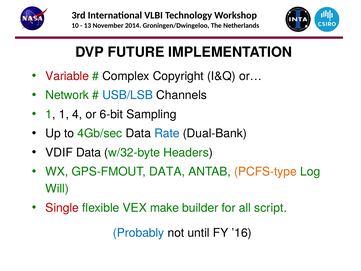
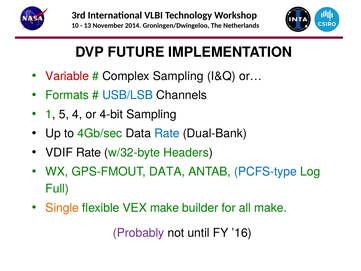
Complex Copyright: Copyright -> Sampling
Network: Network -> Formats
1 1: 1 -> 5
6-bit: 6-bit -> 4-bit
VDIF Data: Data -> Rate
PCFS-type colour: orange -> blue
Will: Will -> Full
Single colour: red -> orange
all script: script -> make
Probably colour: blue -> purple
